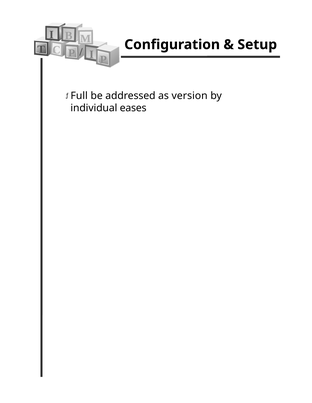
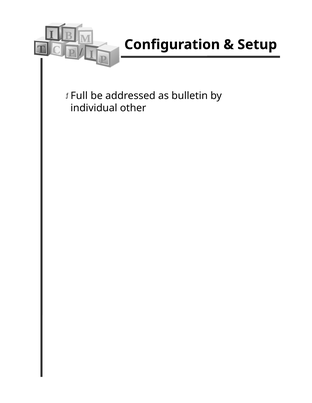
version: version -> bulletin
eases: eases -> other
